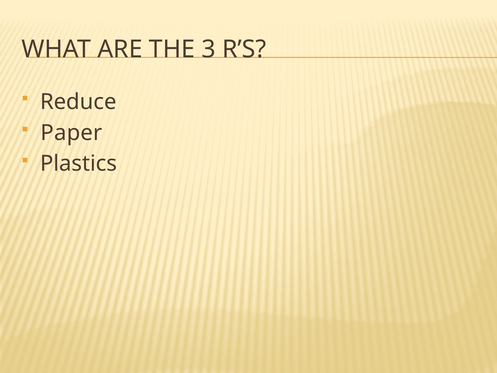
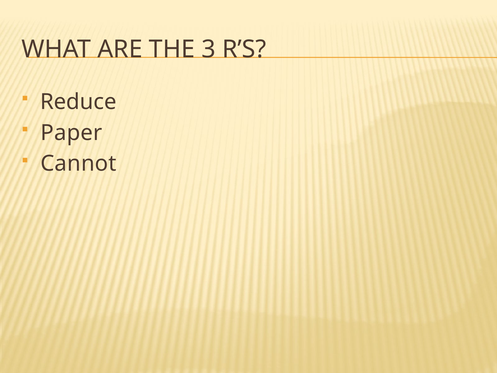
Plastics: Plastics -> Cannot
